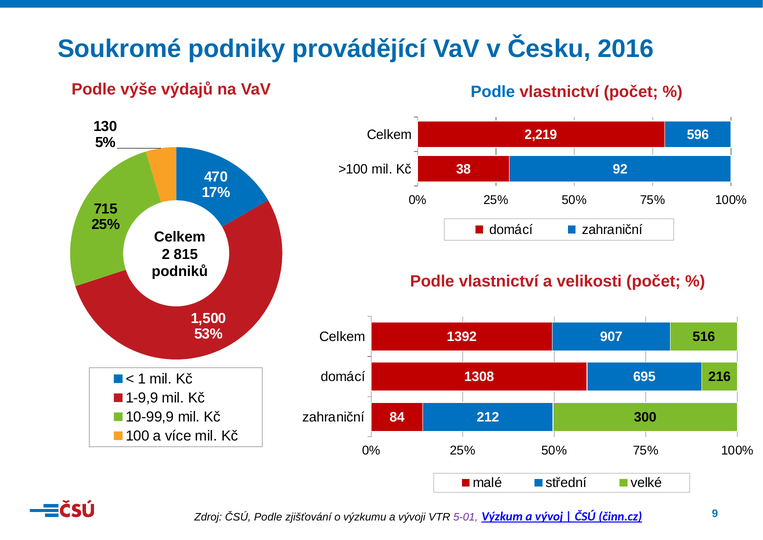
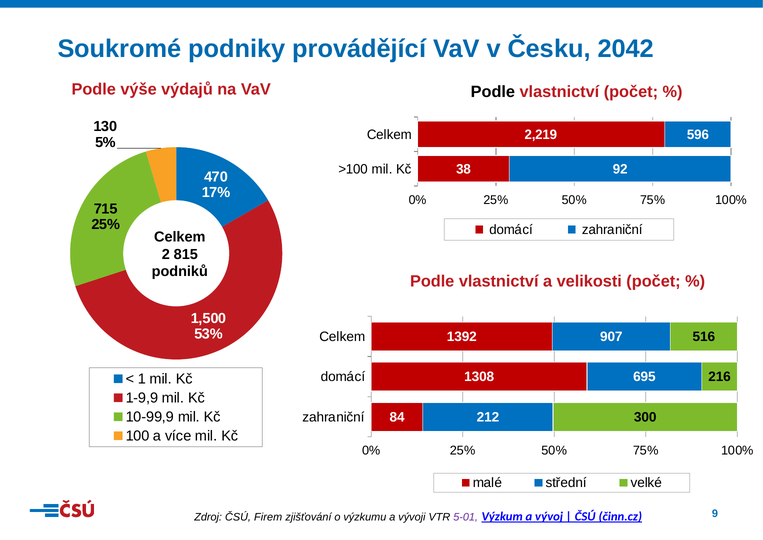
2016: 2016 -> 2042
Podle at (493, 92) colour: blue -> black
ČSÚ Podle: Podle -> Firem
